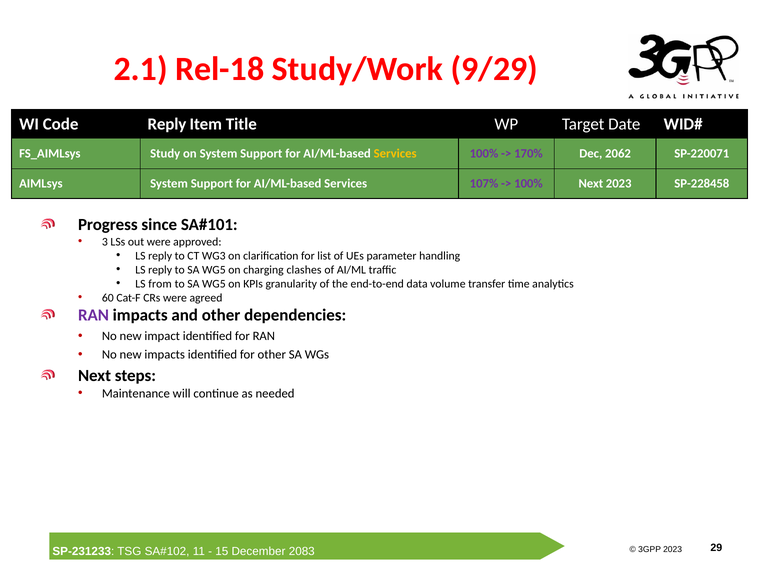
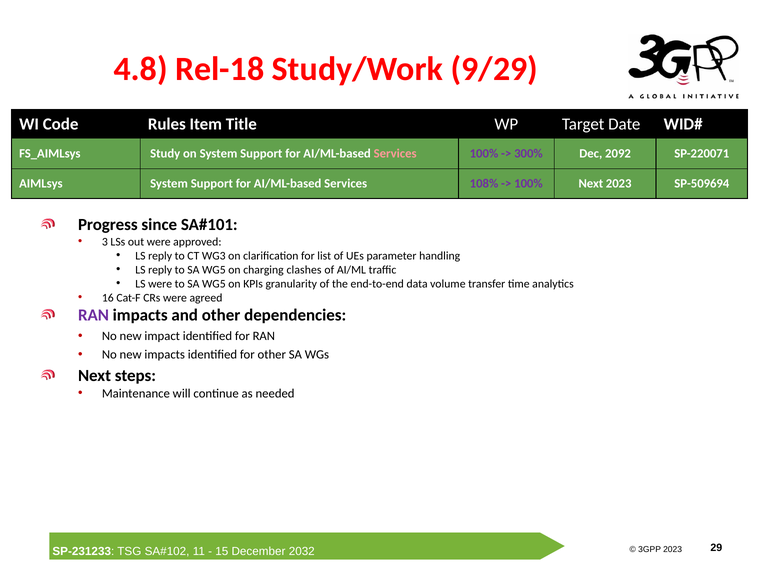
2.1: 2.1 -> 4.8
Code Reply: Reply -> Rules
Services at (395, 154) colour: yellow -> pink
170%: 170% -> 300%
2062: 2062 -> 2092
107%: 107% -> 108%
SP-228458: SP-228458 -> SP-509694
LS from: from -> were
60: 60 -> 16
2083: 2083 -> 2032
